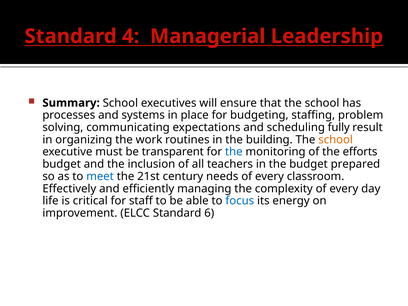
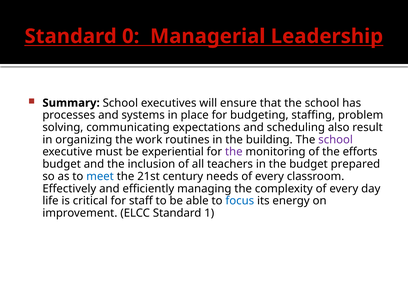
4: 4 -> 0
fully: fully -> also
school at (336, 140) colour: orange -> purple
transparent: transparent -> experiential
the at (234, 152) colour: blue -> purple
6: 6 -> 1
